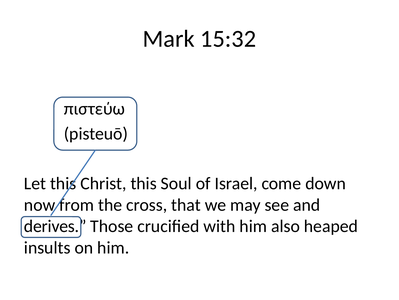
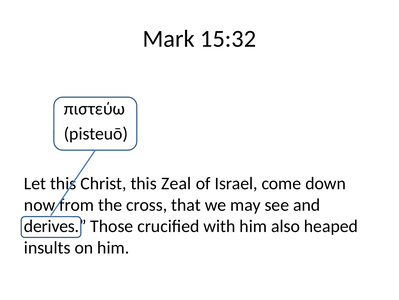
Soul: Soul -> Zeal
